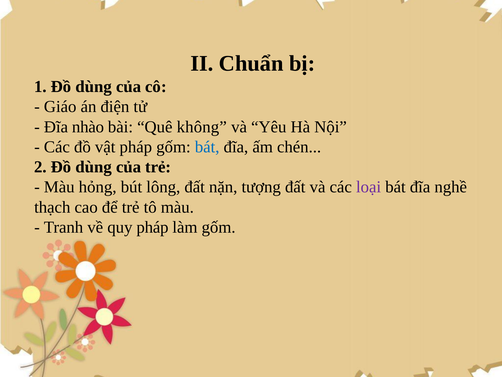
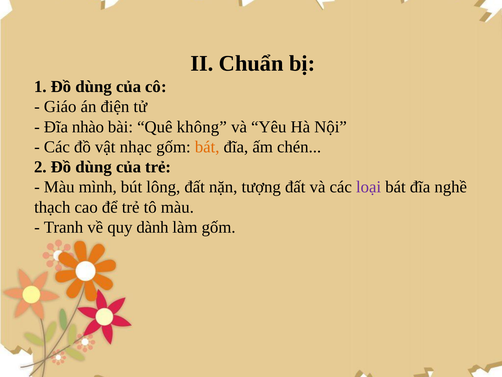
vật pháp: pháp -> nhạc
bát at (207, 147) colour: blue -> orange
hỏng: hỏng -> mình
quy pháp: pháp -> dành
